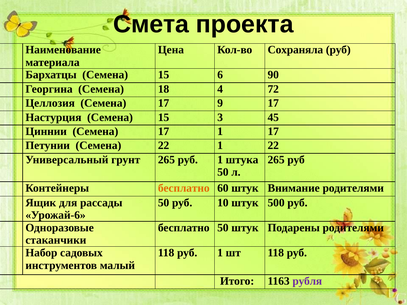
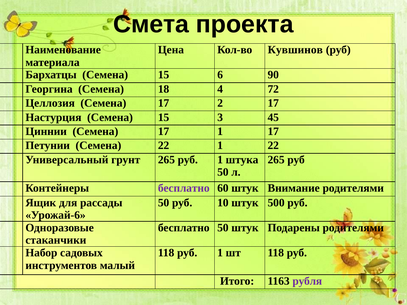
Сохраняла: Сохраняла -> Кувшинов
9: 9 -> 2
бесплатно at (184, 188) colour: orange -> purple
